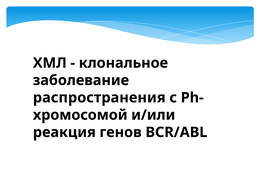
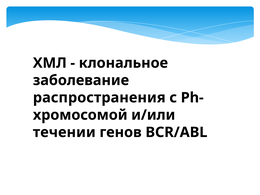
реакция: реакция -> течении
